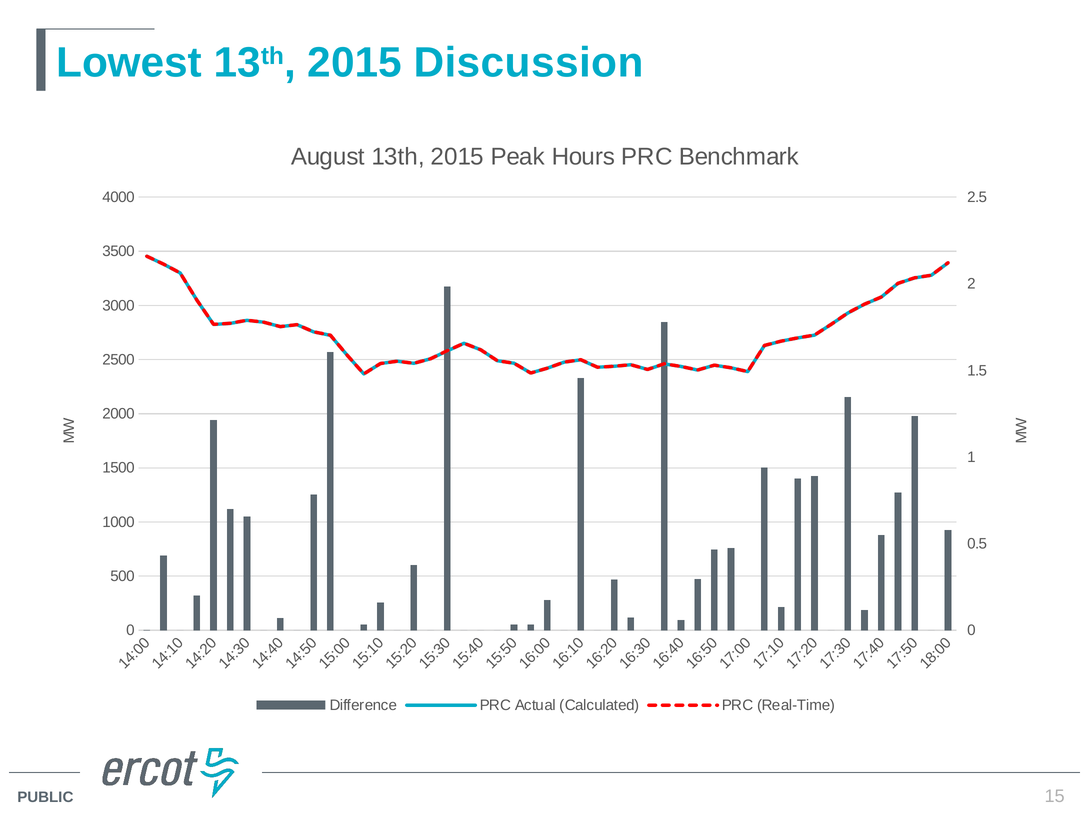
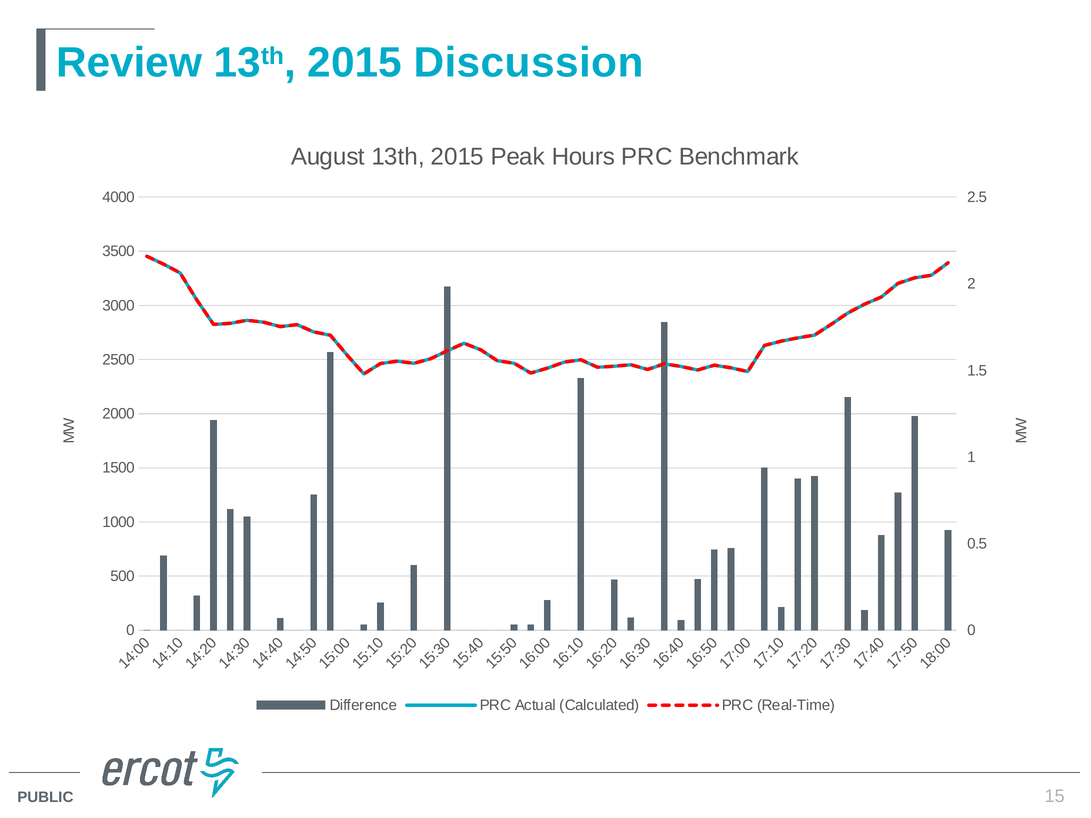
Lowest: Lowest -> Review
